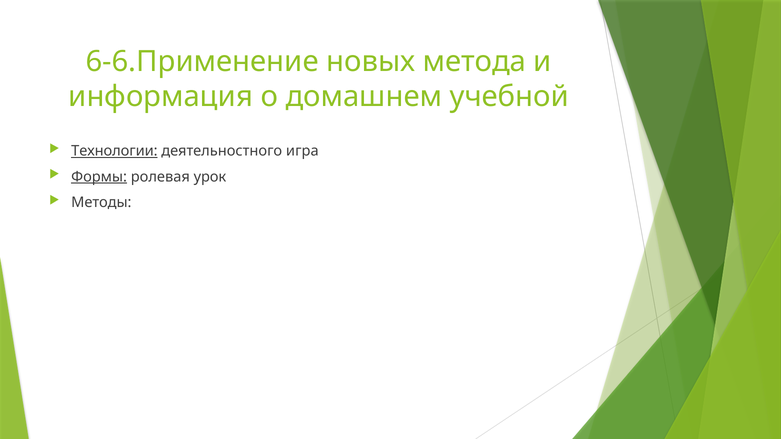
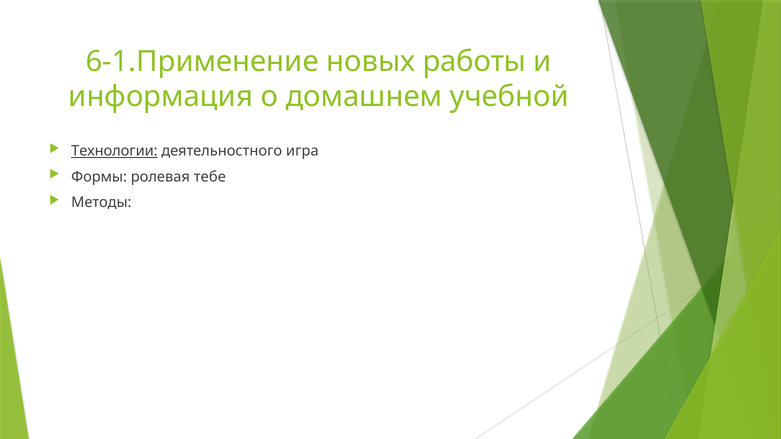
6-6.Применение: 6-6.Применение -> 6-1.Применение
метода: метода -> работы
Формы underline: present -> none
урок: урок -> тебе
